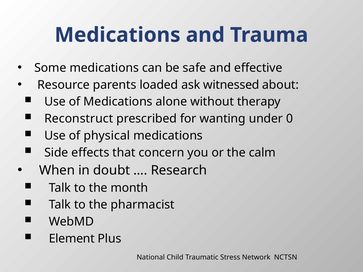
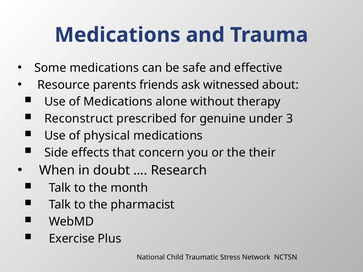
loaded: loaded -> friends
wanting: wanting -> genuine
0: 0 -> 3
calm: calm -> their
Element: Element -> Exercise
